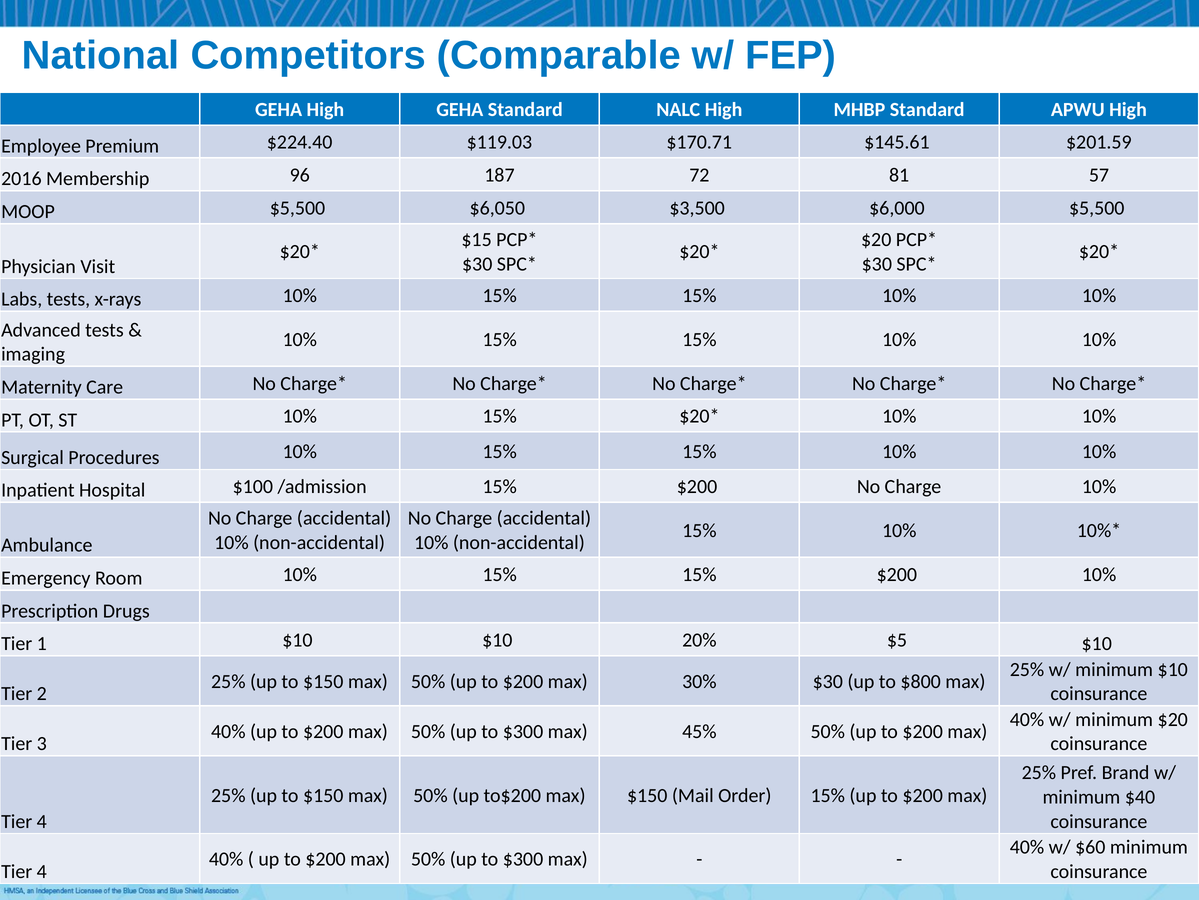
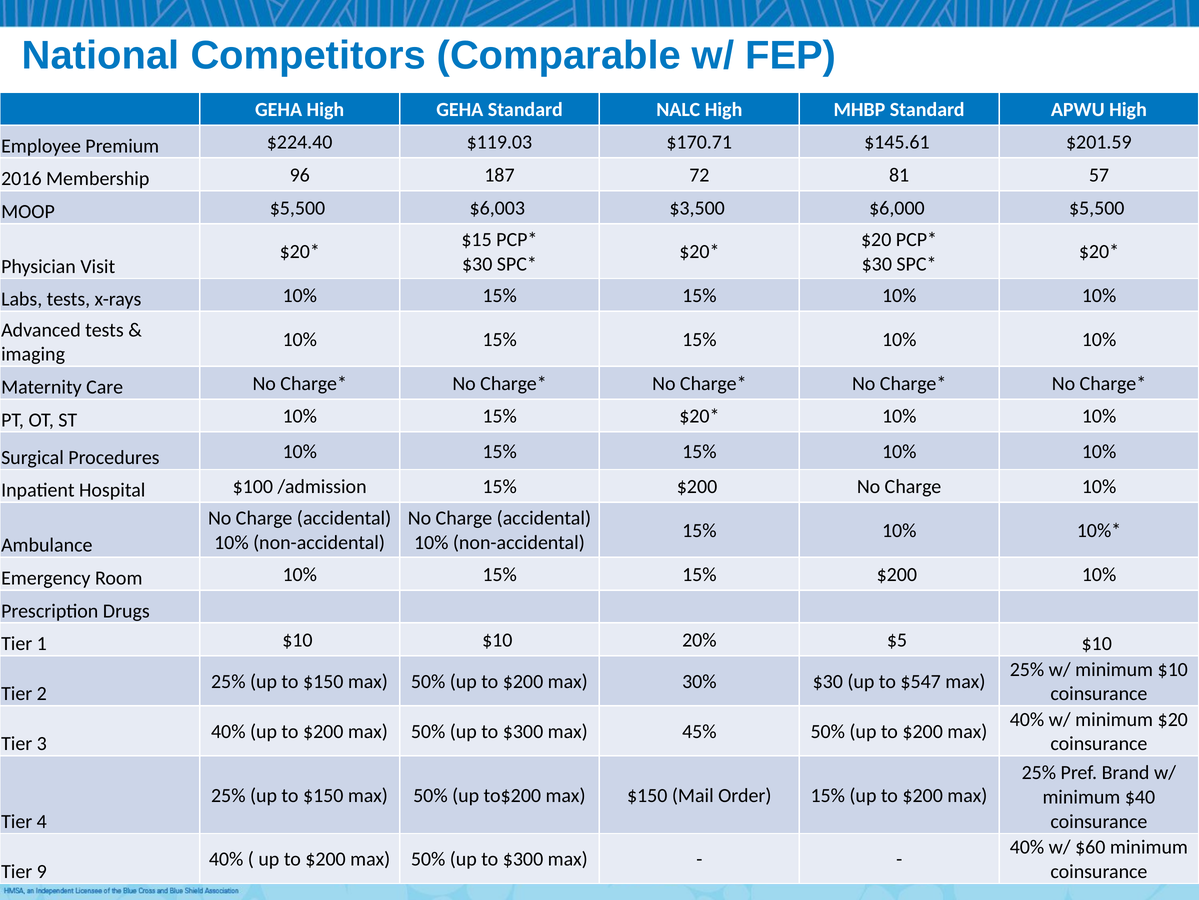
$6,050: $6,050 -> $6,003
$800: $800 -> $547
4 at (42, 871): 4 -> 9
